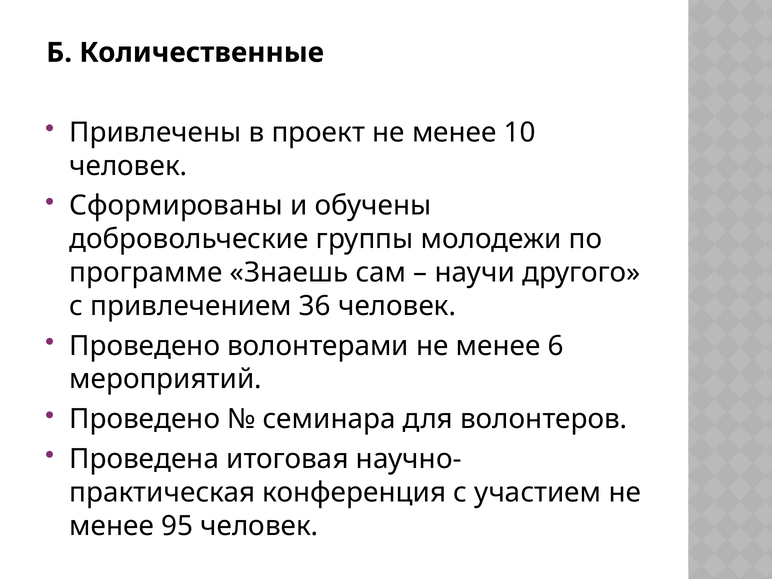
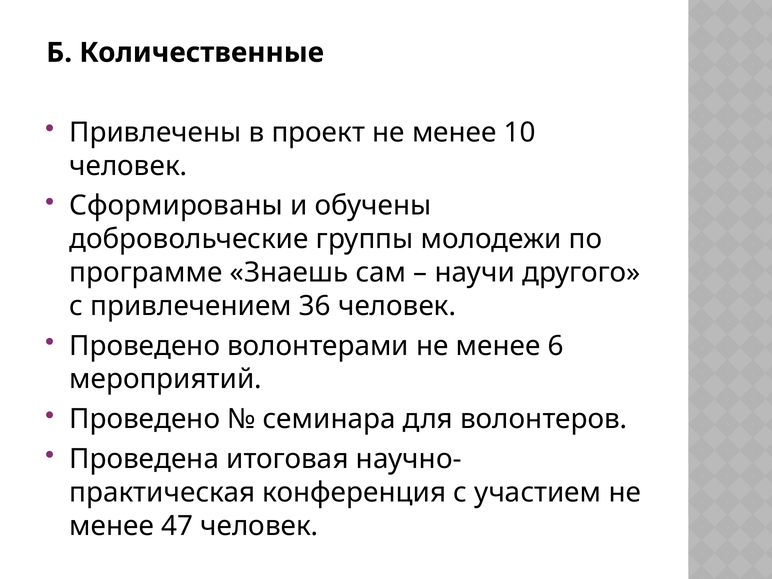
95: 95 -> 47
